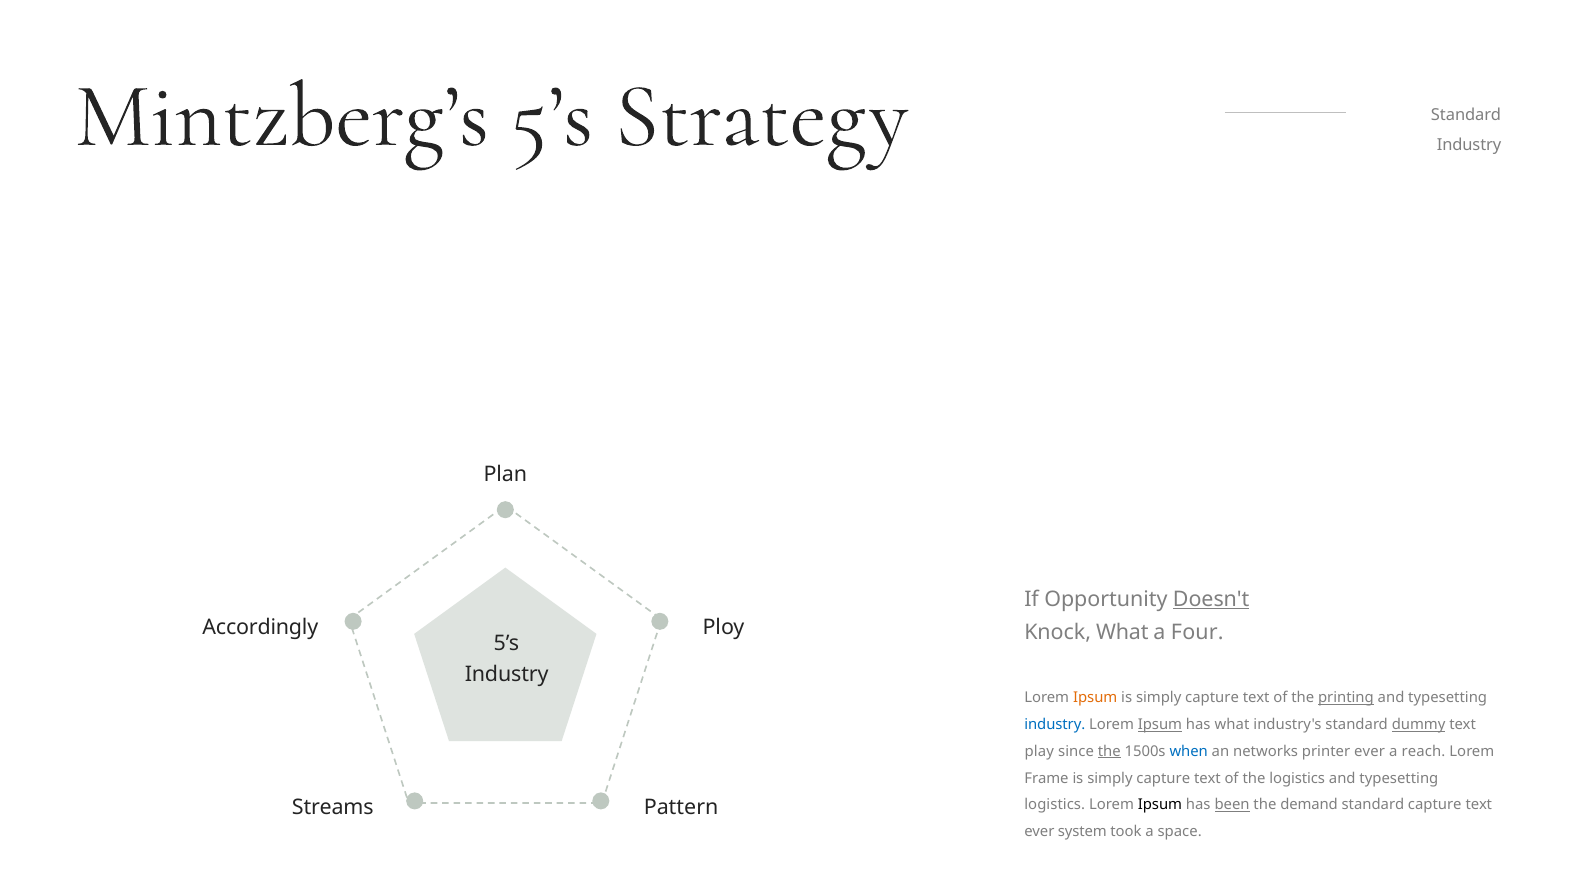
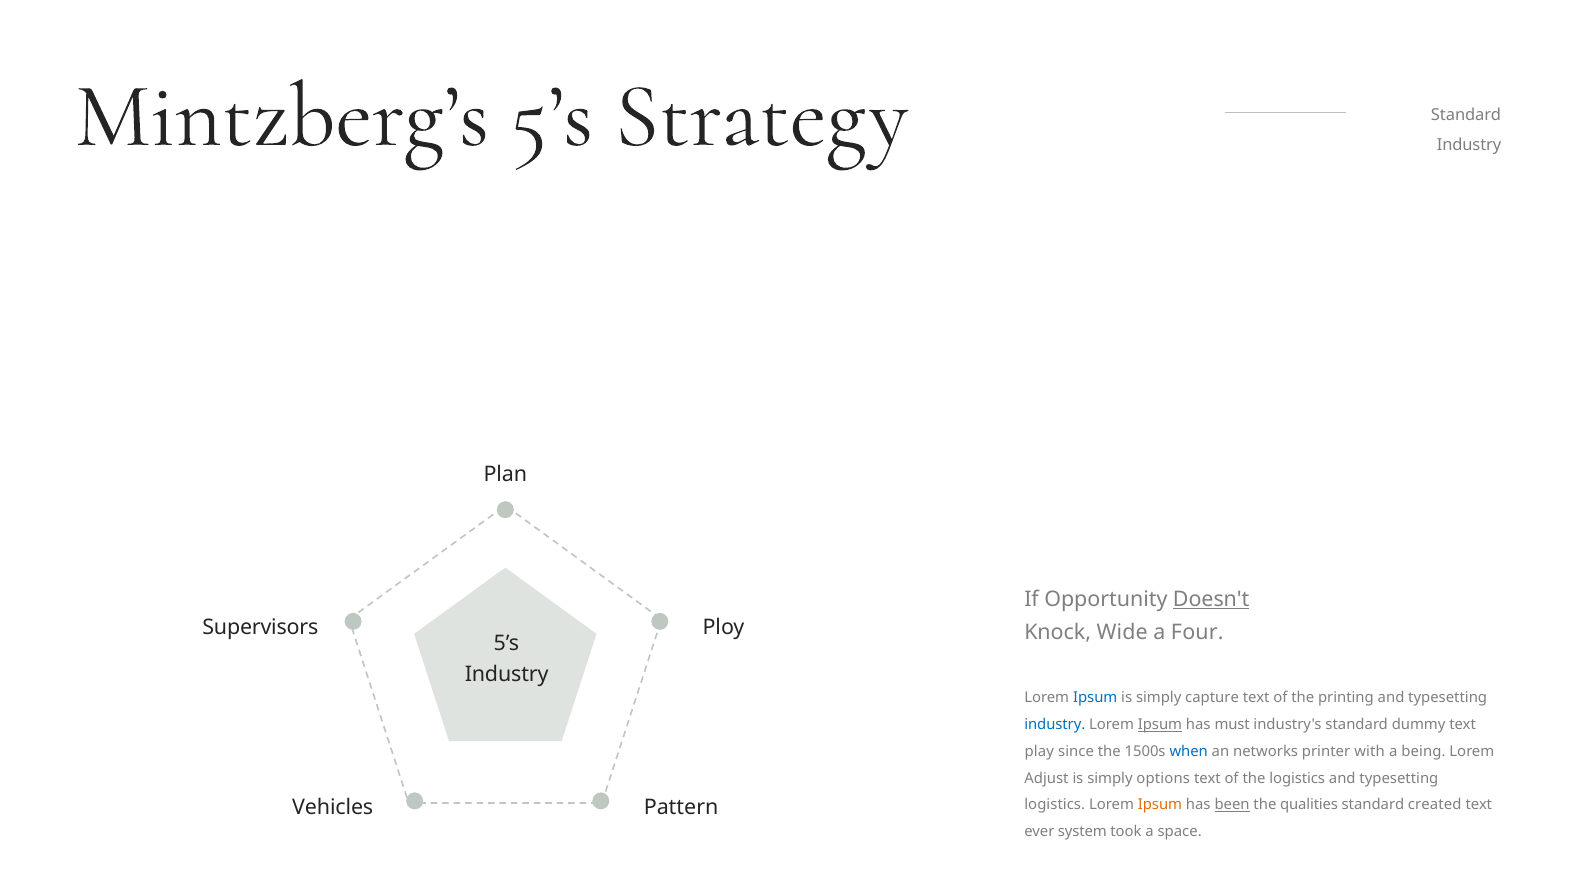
Accordingly: Accordingly -> Supervisors
Knock What: What -> Wide
Ipsum at (1095, 698) colour: orange -> blue
printing underline: present -> none
has what: what -> must
dummy underline: present -> none
the at (1109, 752) underline: present -> none
printer ever: ever -> with
reach: reach -> being
Frame: Frame -> Adjust
capture at (1163, 779): capture -> options
Ipsum at (1160, 805) colour: black -> orange
demand: demand -> qualities
standard capture: capture -> created
Streams: Streams -> Vehicles
